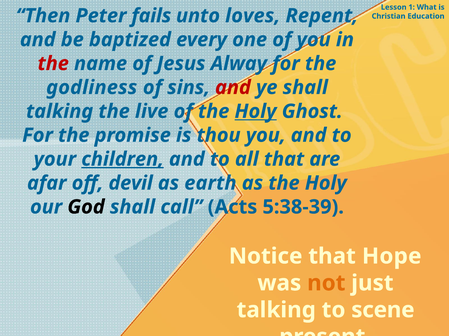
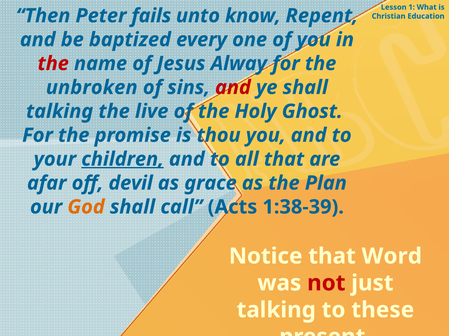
loves: loves -> know
godliness: godliness -> unbroken
Holy at (256, 112) underline: present -> none
earth: earth -> grace
as the Holy: Holy -> Plan
God colour: black -> orange
5:38-39: 5:38-39 -> 1:38-39
Hope: Hope -> Word
not colour: orange -> red
scene: scene -> these
